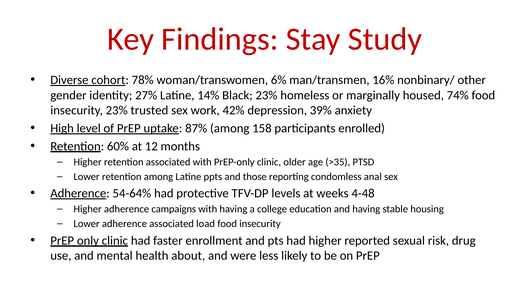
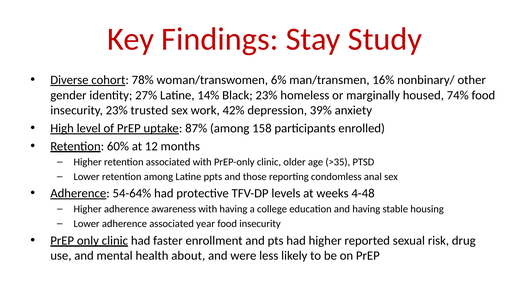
campaigns: campaigns -> awareness
load: load -> year
